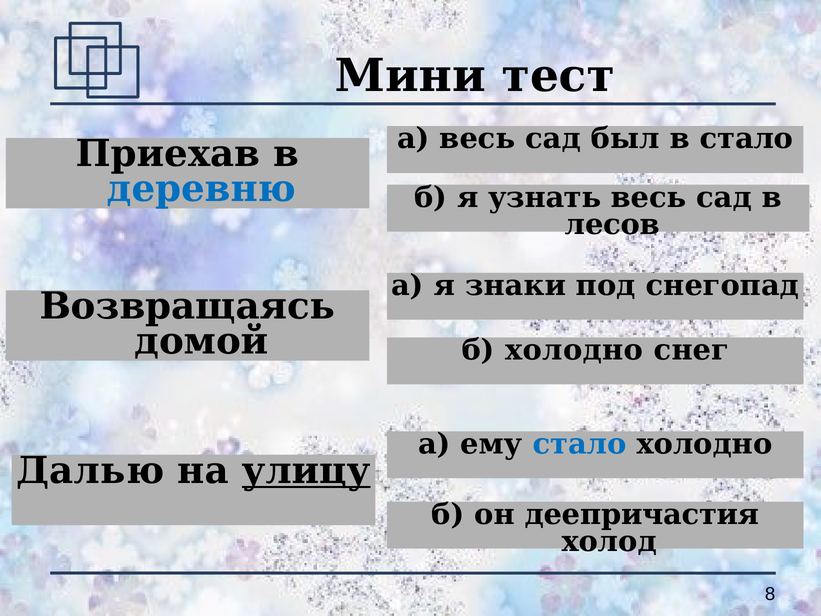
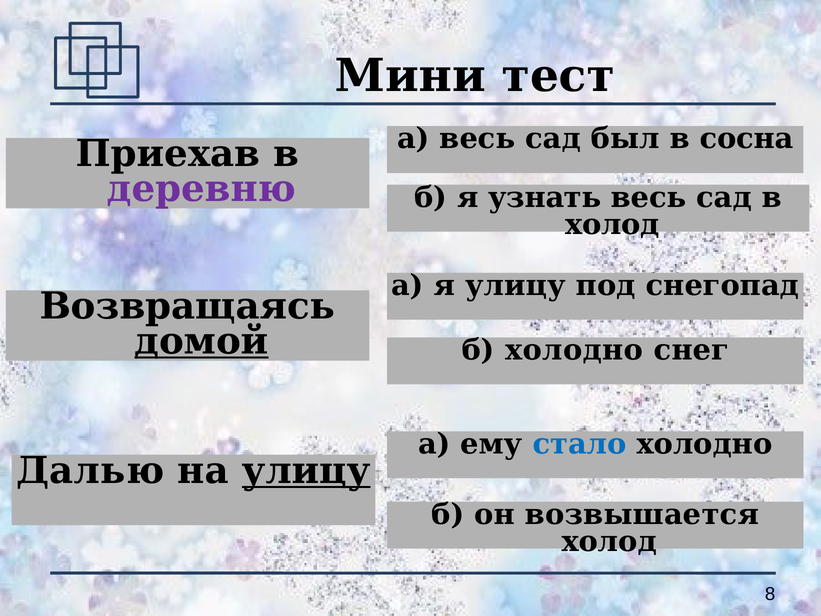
в стало: стало -> сосна
деревню colour: blue -> purple
лесов at (612, 225): лесов -> холод
я знаки: знаки -> улицу
домой underline: none -> present
деепричастия: деепричастия -> возвышается
